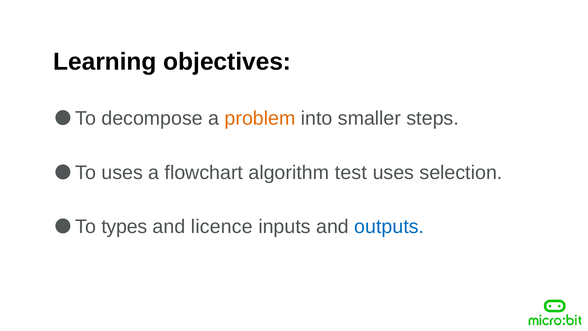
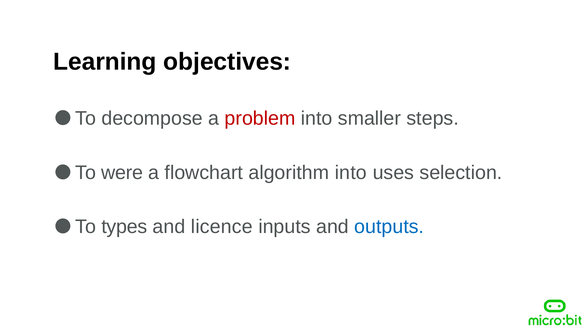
problem colour: orange -> red
To uses: uses -> were
algorithm test: test -> into
